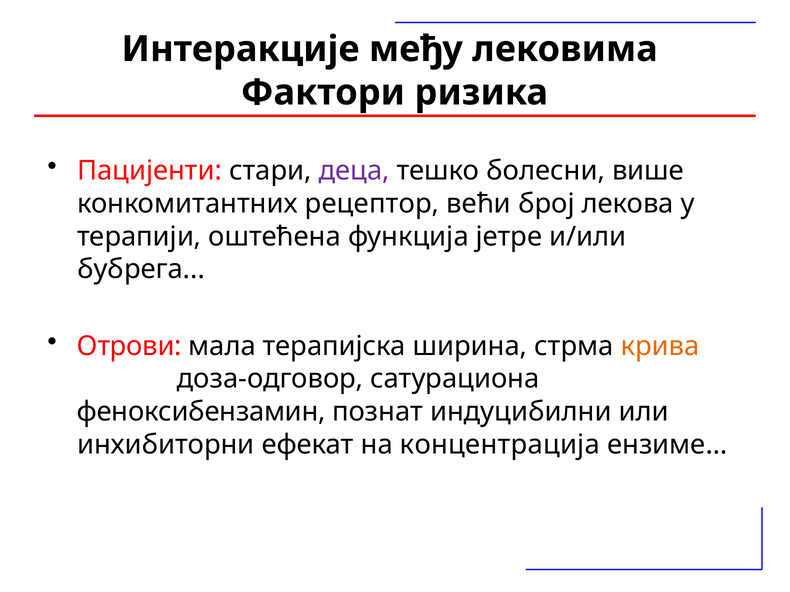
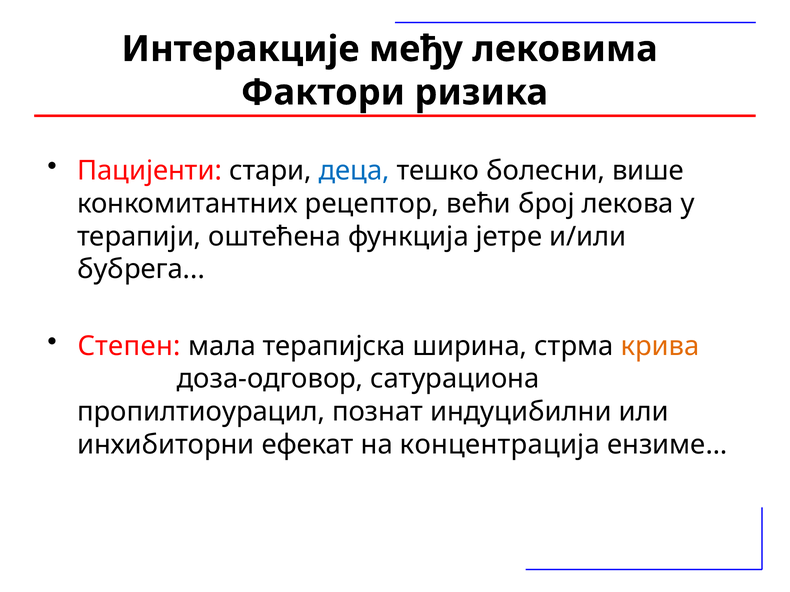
деца colour: purple -> blue
Отрови: Отрови -> Степен
феноксибензамин: феноксибензамин -> пропилтиоурацил
